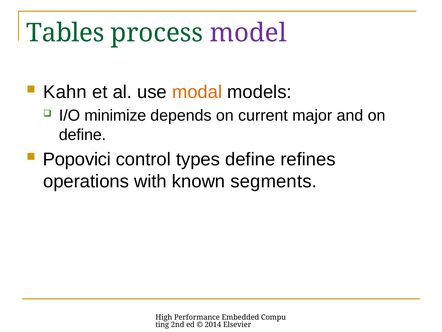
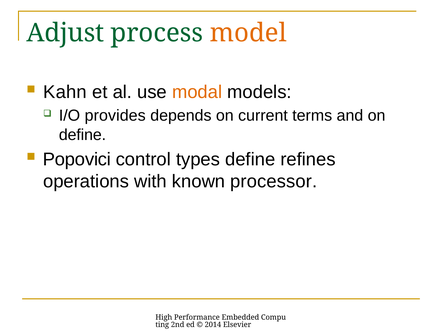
Tables: Tables -> Adjust
model colour: purple -> orange
minimize: minimize -> provides
major: major -> terms
segments: segments -> processor
